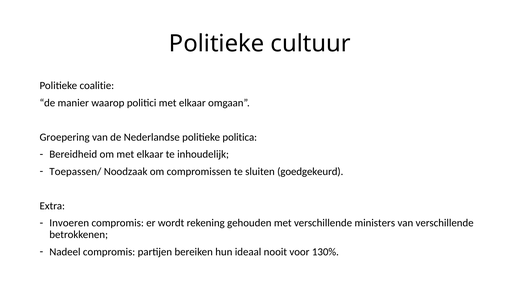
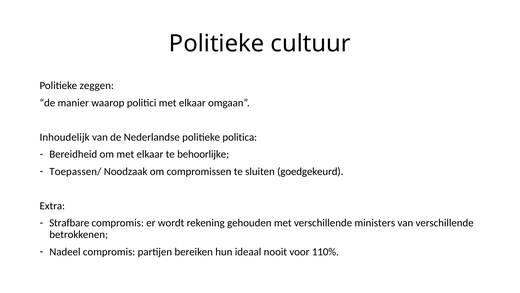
coalitie: coalitie -> zeggen
Groepering: Groepering -> Inhoudelijk
inhoudelijk: inhoudelijk -> behoorlijke
Invoeren: Invoeren -> Strafbare
130%: 130% -> 110%
